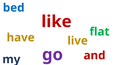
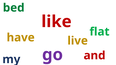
bed colour: blue -> green
